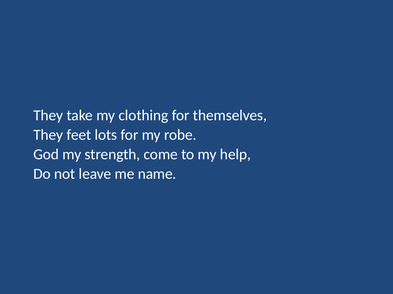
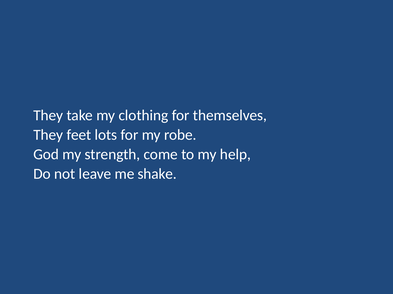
name: name -> shake
